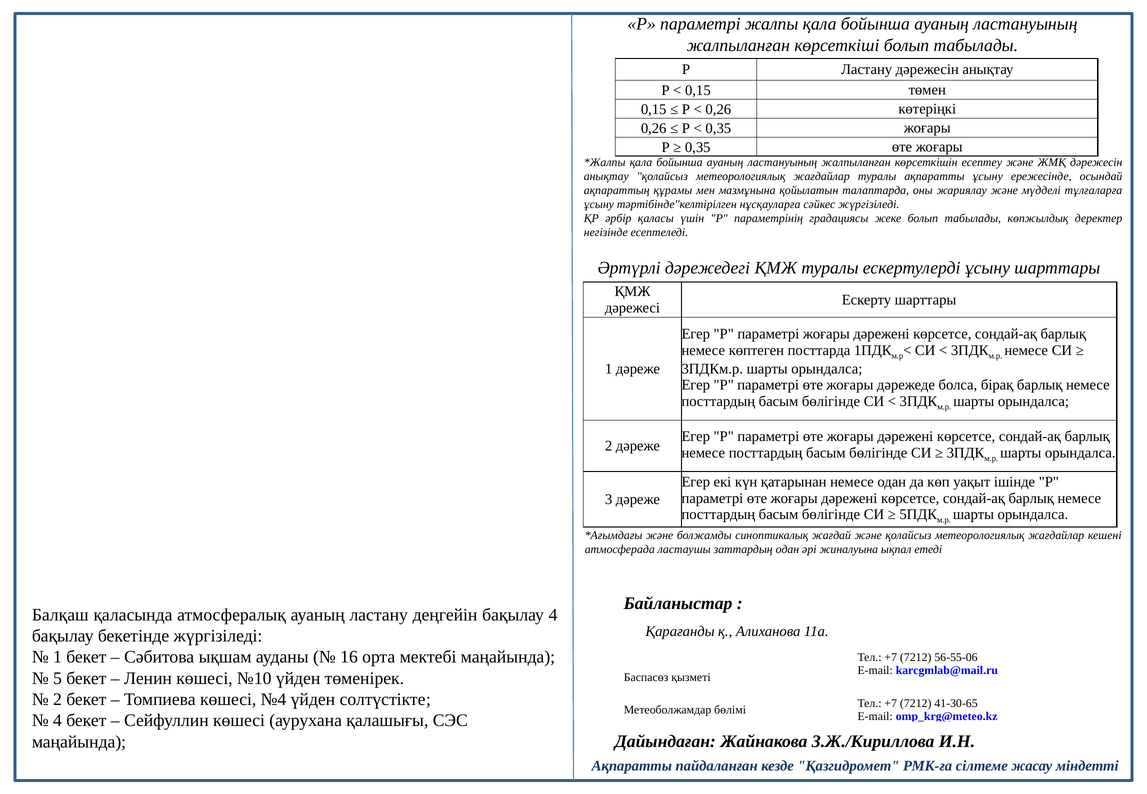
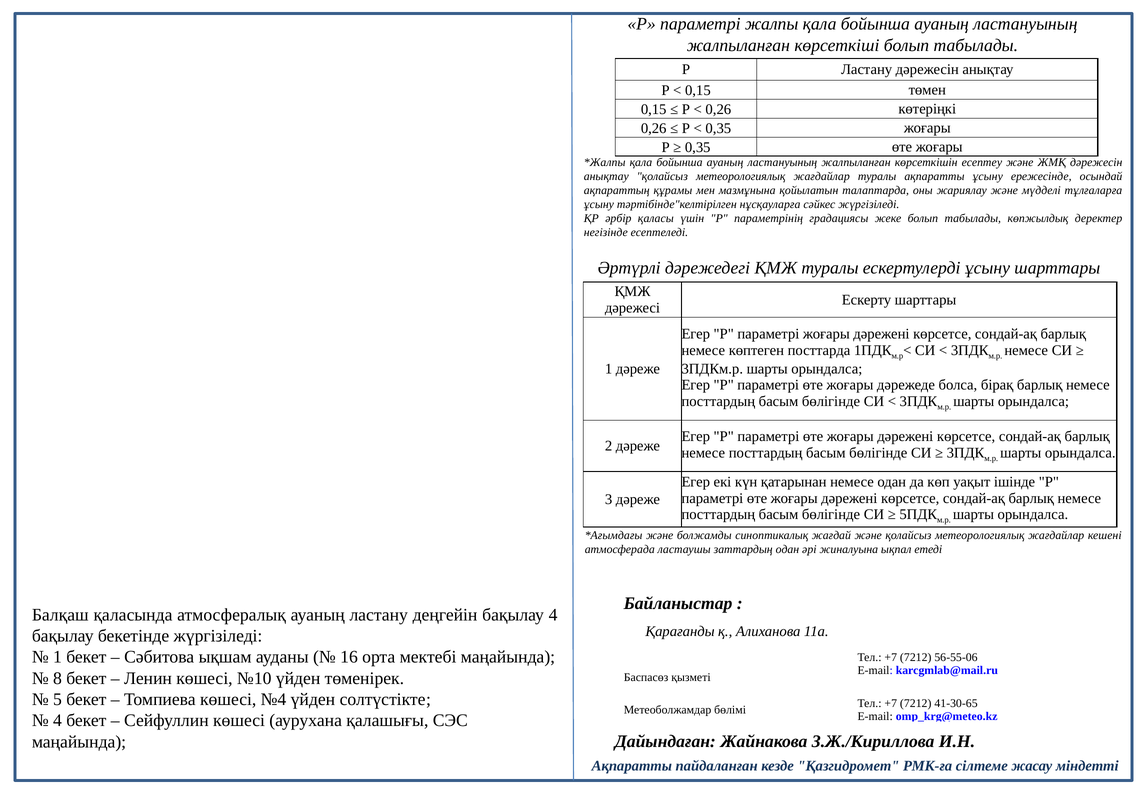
5: 5 -> 8
2 at (57, 700): 2 -> 5
